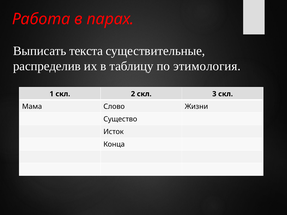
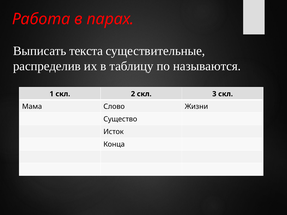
этимология: этимология -> называются
